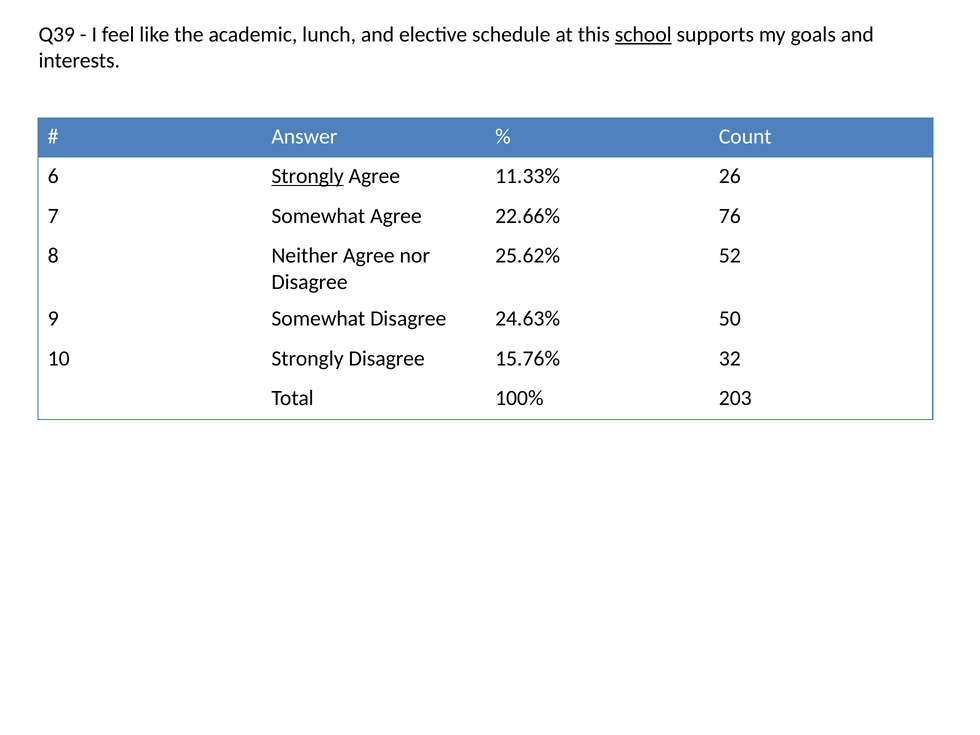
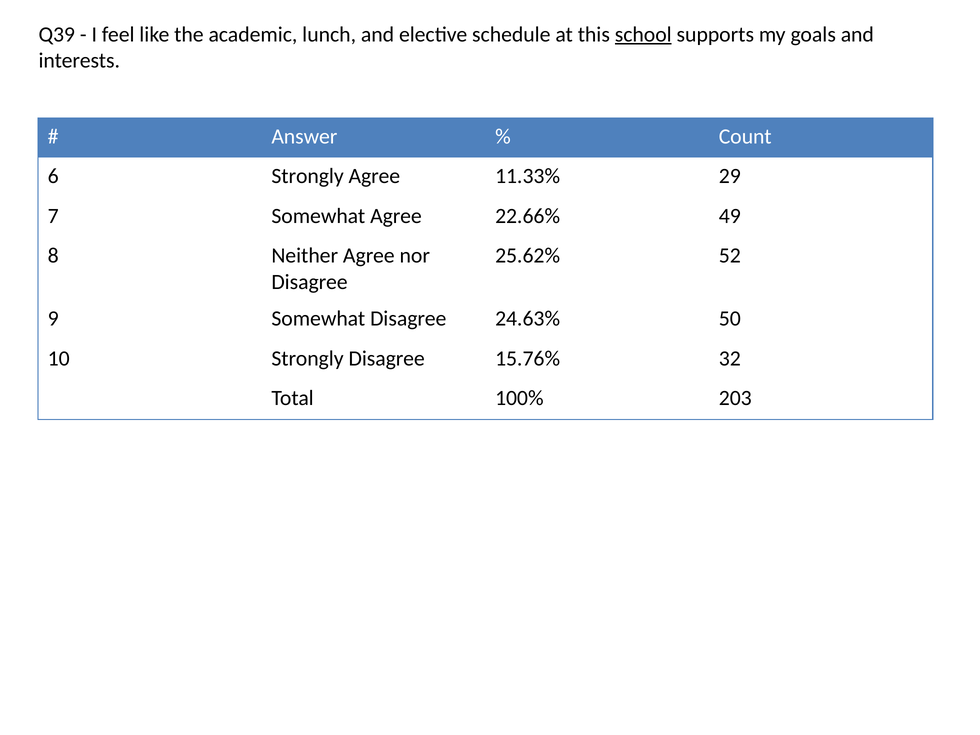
Strongly at (308, 176) underline: present -> none
26: 26 -> 29
76: 76 -> 49
